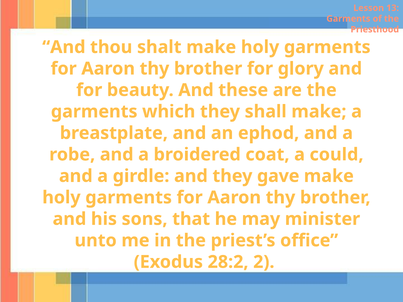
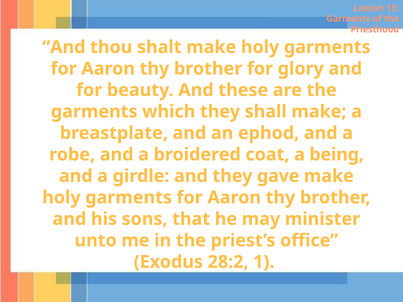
could: could -> being
2: 2 -> 1
